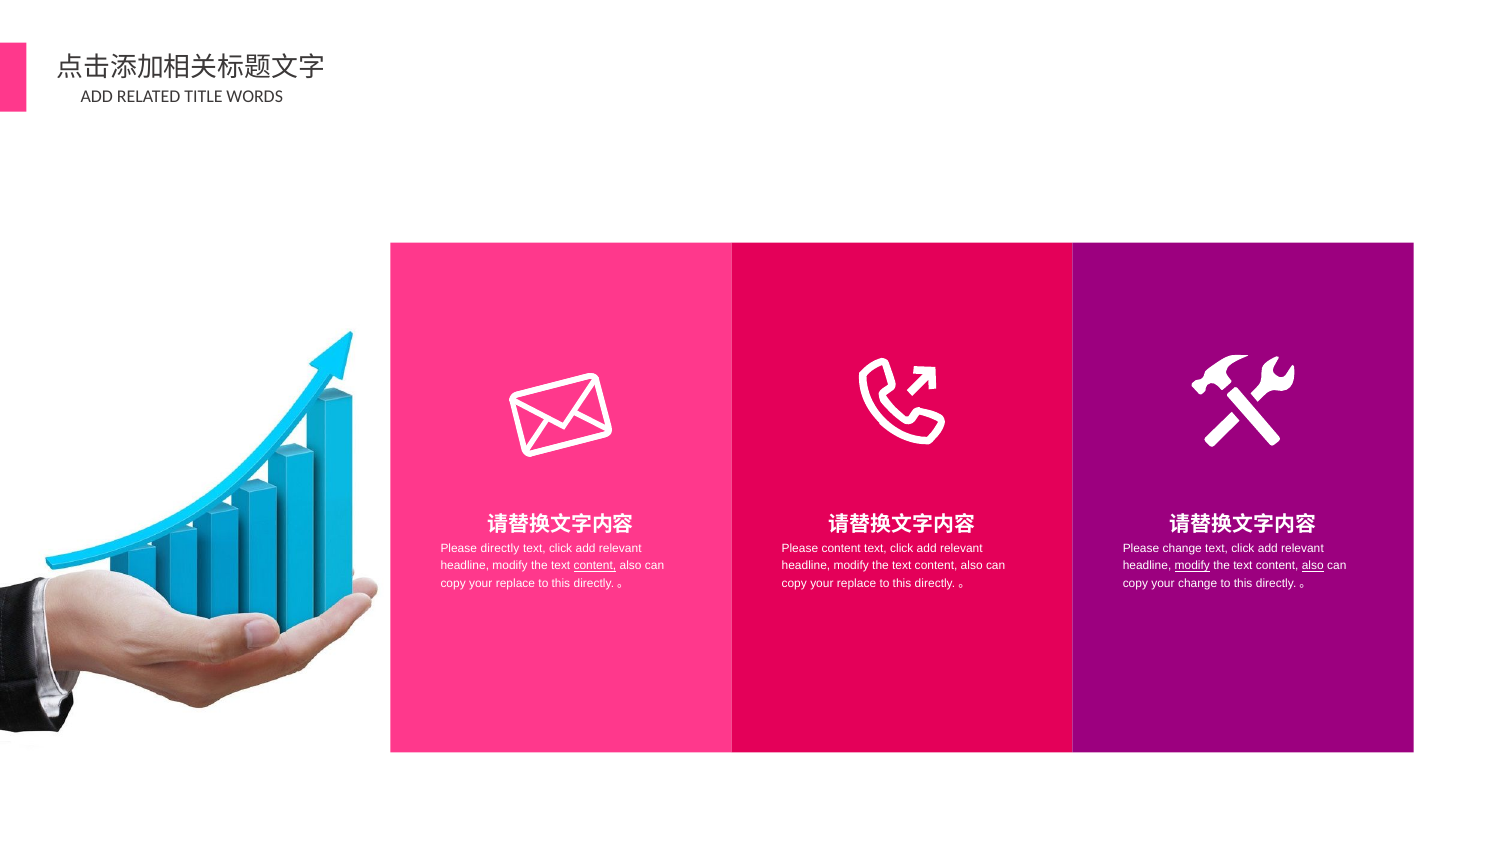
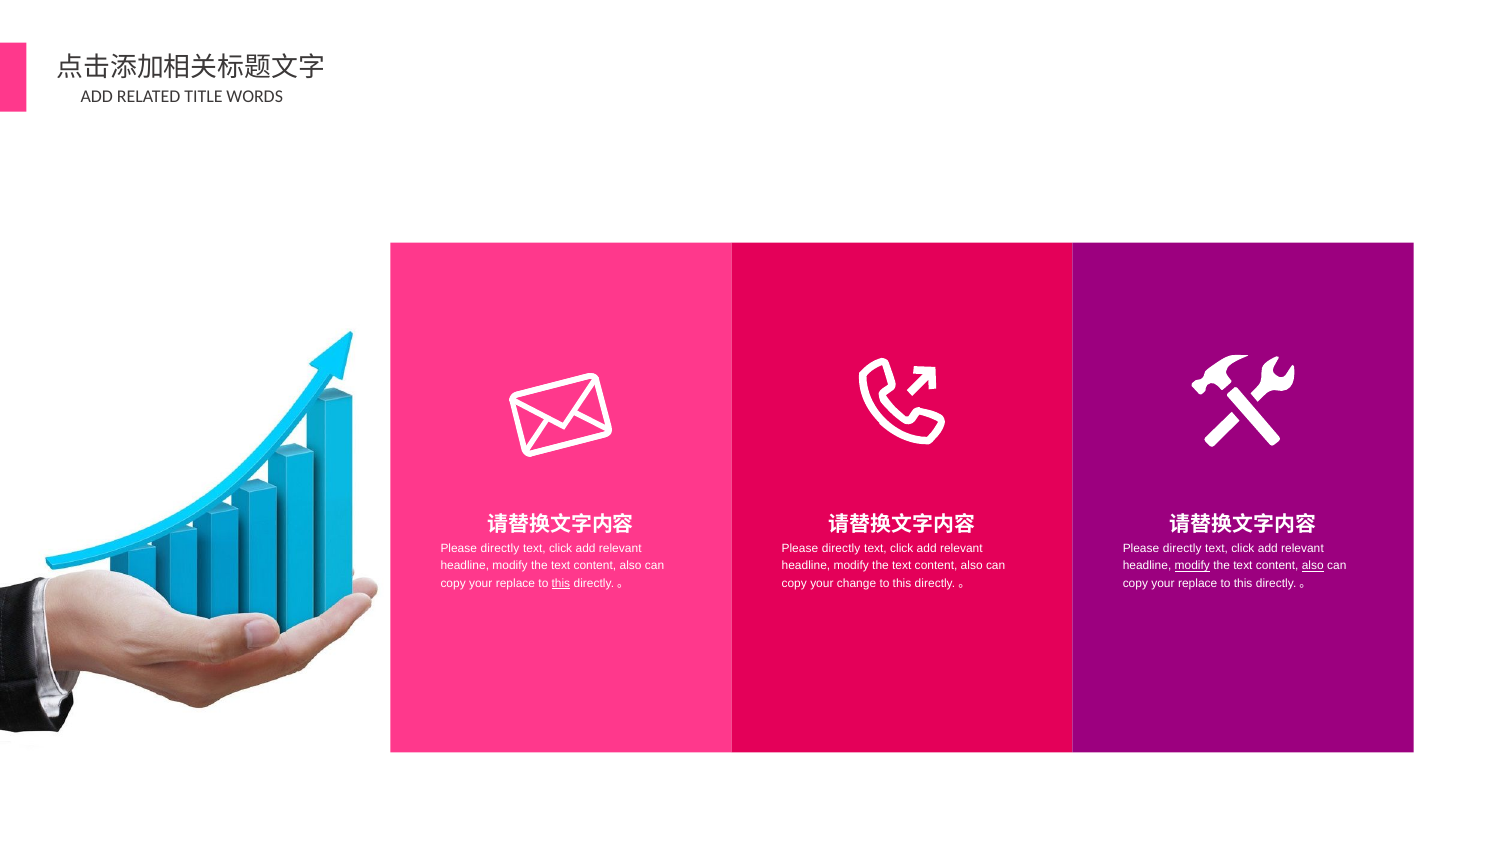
content at (841, 549): content -> directly
change at (1182, 549): change -> directly
content at (595, 566) underline: present -> none
this at (561, 583) underline: none -> present
replace at (857, 583): replace -> change
change at (1198, 583): change -> replace
